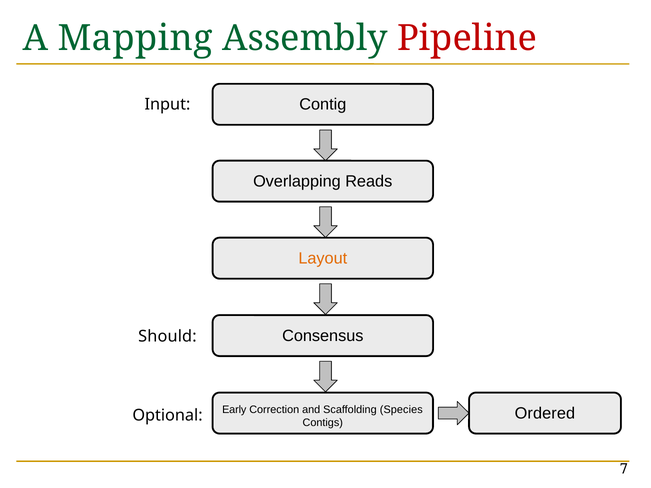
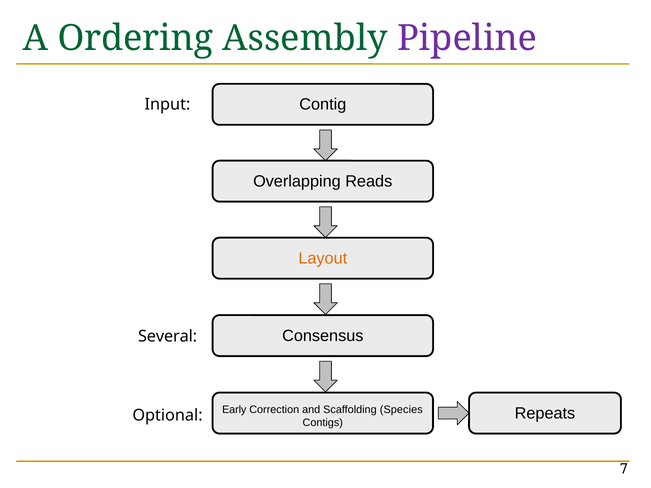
Mapping: Mapping -> Ordering
Pipeline colour: red -> purple
Should: Should -> Several
Ordered: Ordered -> Repeats
